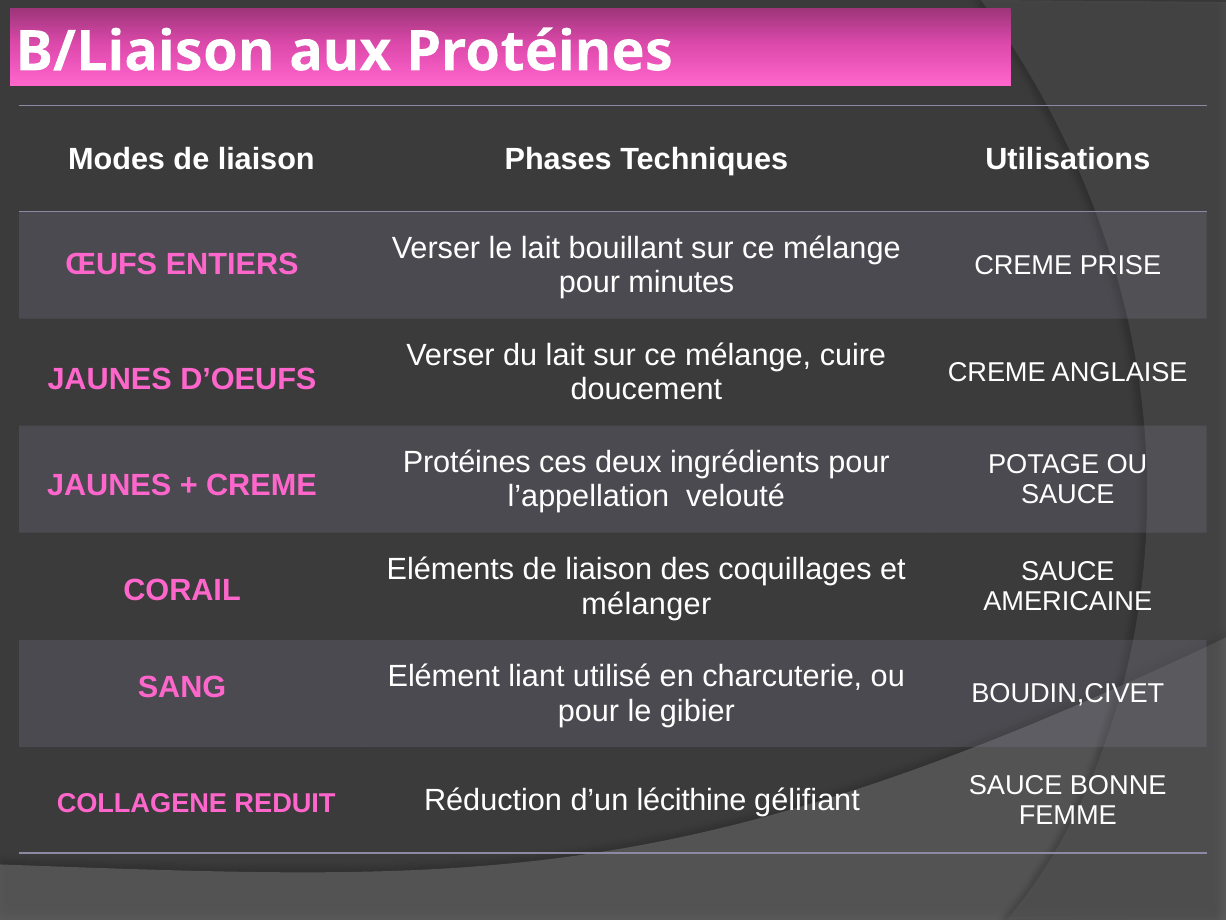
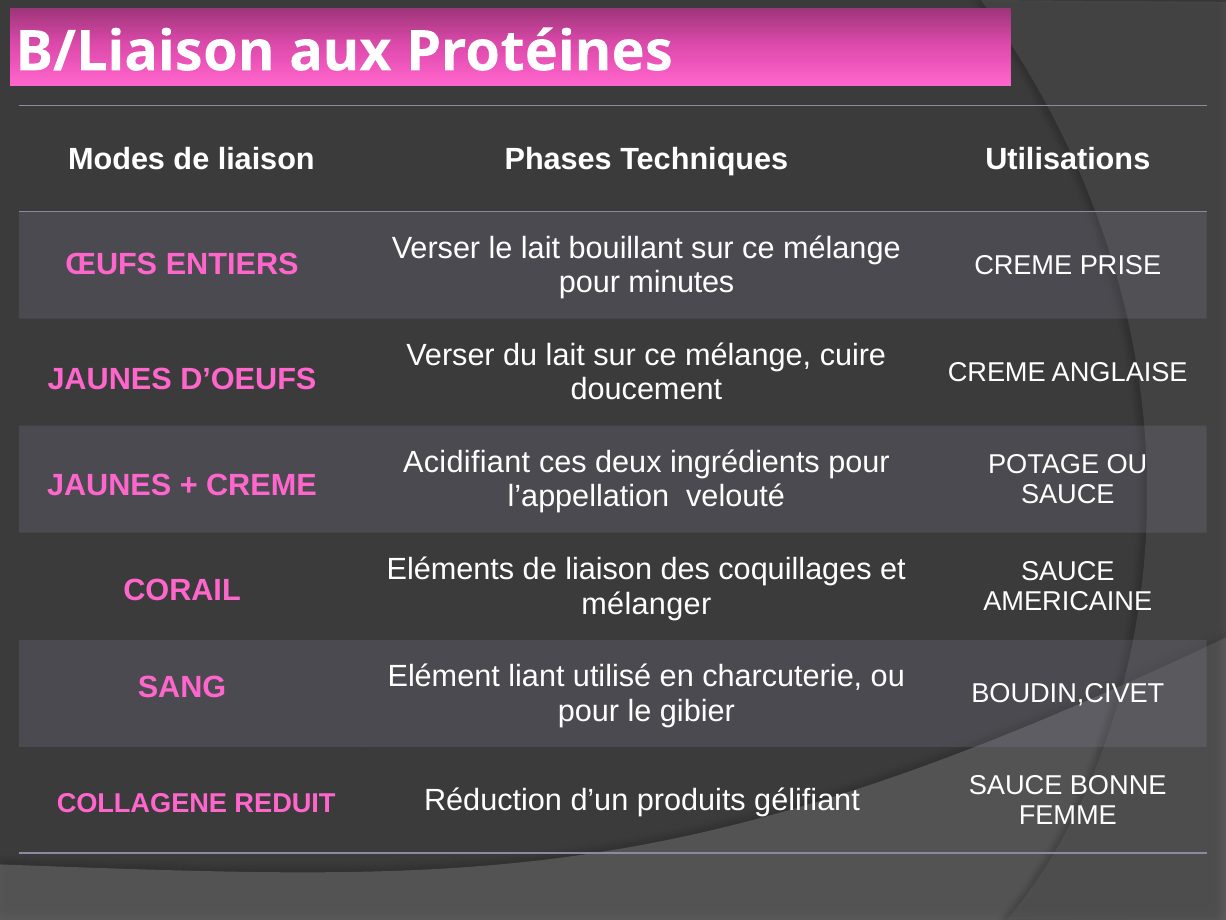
Protéines at (467, 462): Protéines -> Acidifiant
lécithine: lécithine -> produits
